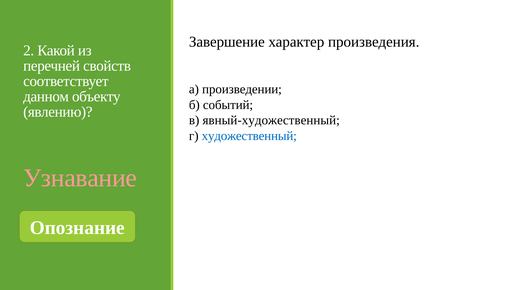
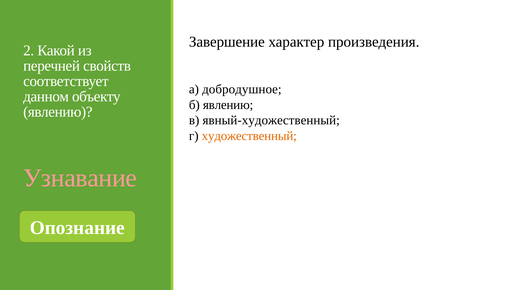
произведении: произведении -> добродушное
б событий: событий -> явлению
художественный colour: blue -> orange
